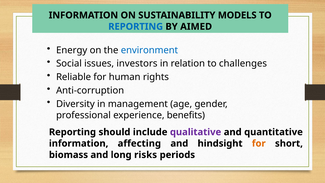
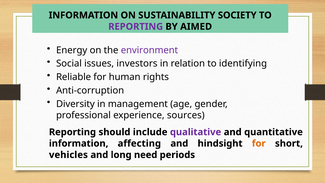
MODELS: MODELS -> SOCIETY
REPORTING at (136, 27) colour: blue -> purple
environment colour: blue -> purple
challenges: challenges -> identifying
benefits: benefits -> sources
biomass: biomass -> vehicles
risks: risks -> need
